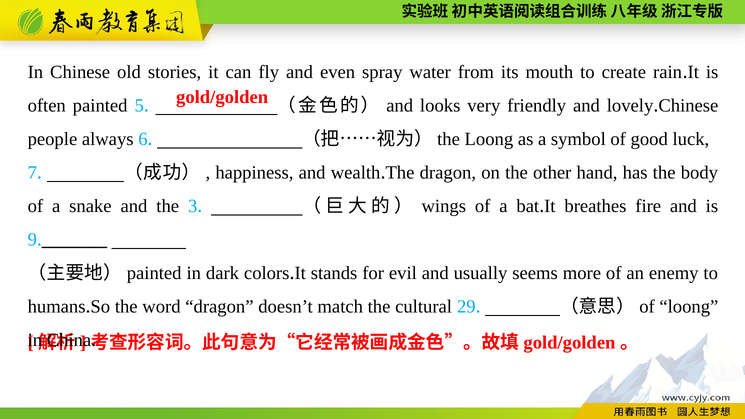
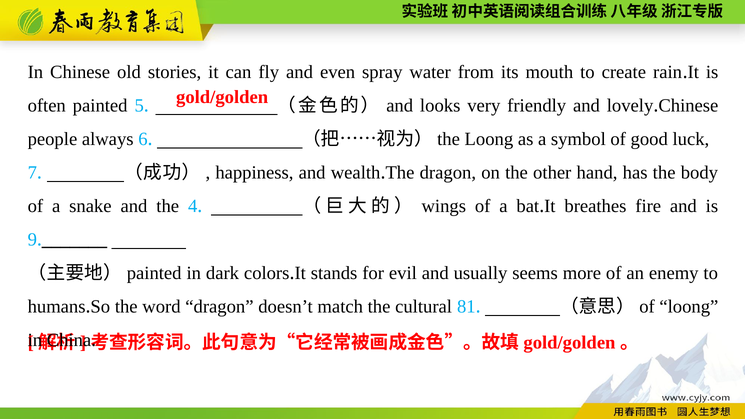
3: 3 -> 4
29: 29 -> 81
